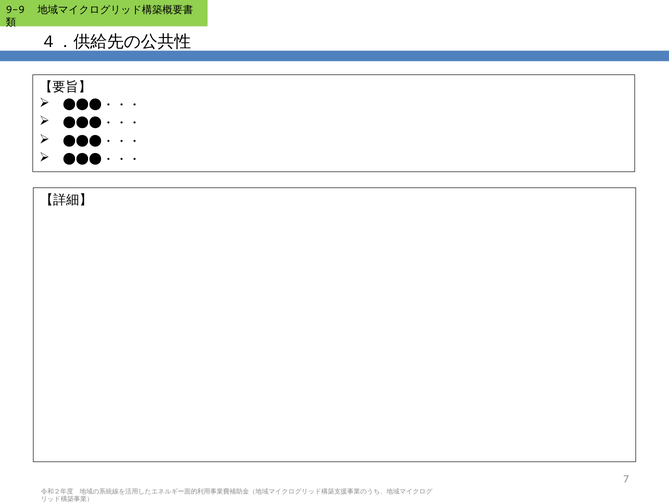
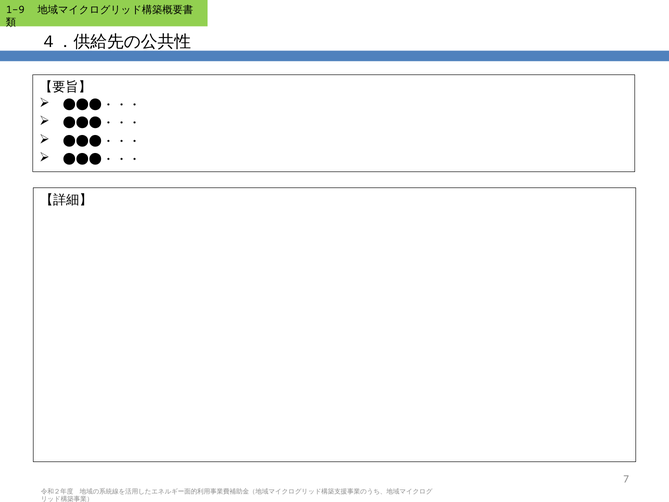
9-9: 9-9 -> 1-9
